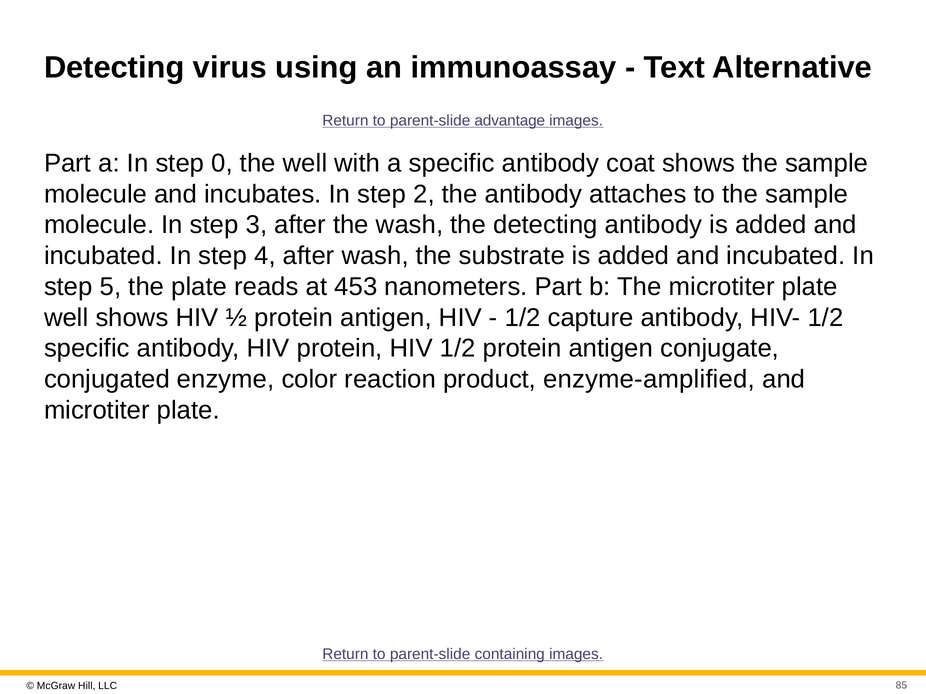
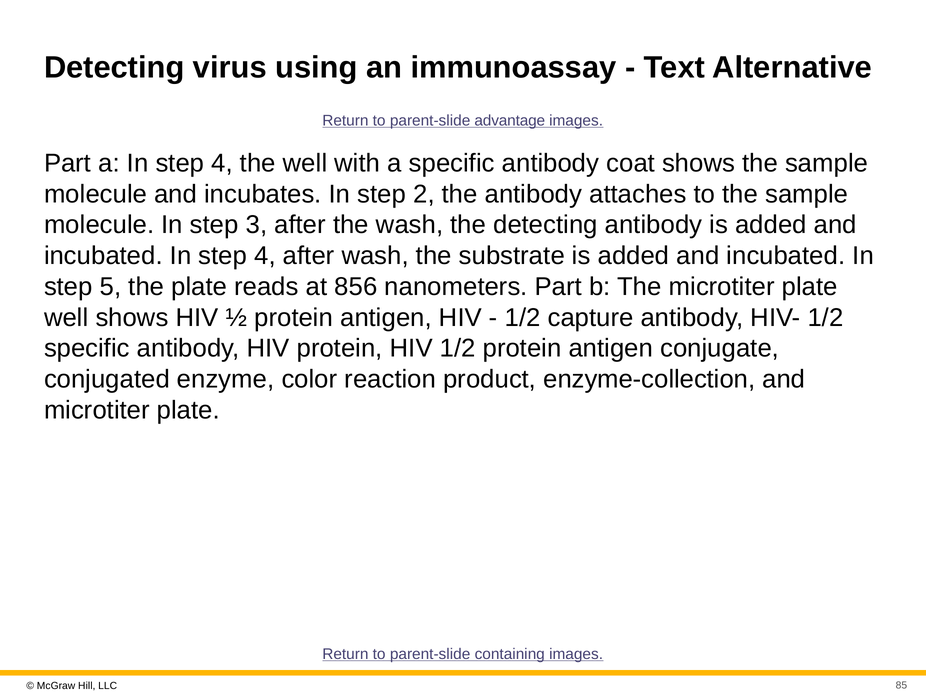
a In step 0: 0 -> 4
453: 453 -> 856
enzyme-amplified: enzyme-amplified -> enzyme-collection
